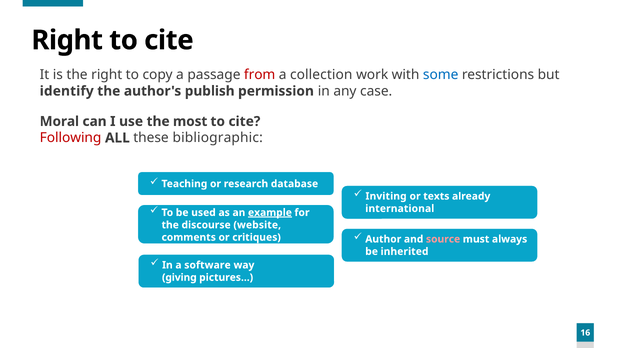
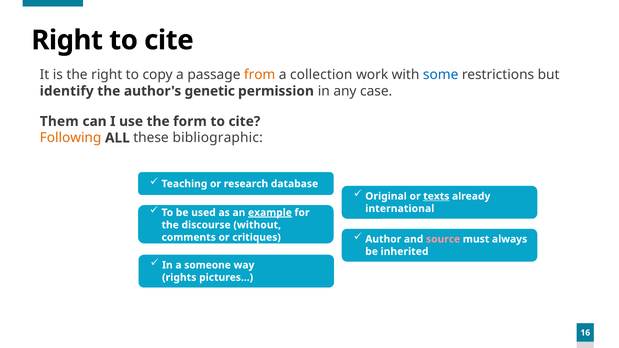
from colour: red -> orange
publish: publish -> genetic
Moral: Moral -> Them
most: most -> form
Following colour: red -> orange
Inviting: Inviting -> Original
texts underline: none -> present
website: website -> without
software: software -> someone
giving: giving -> rights
